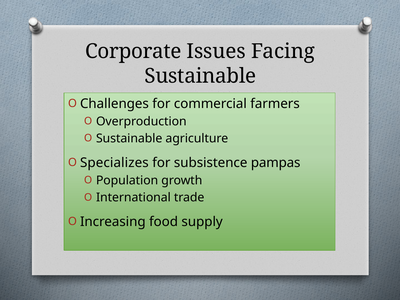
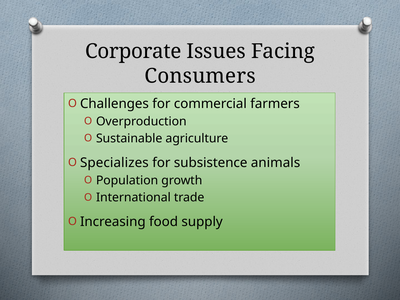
Sustainable at (200, 76): Sustainable -> Consumers
pampas: pampas -> animals
